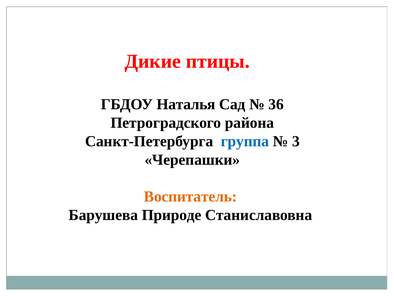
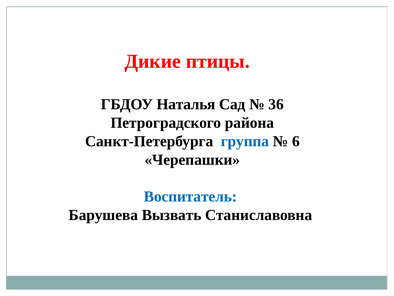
3: 3 -> 6
Воспитатель colour: orange -> blue
Природе: Природе -> Вызвать
